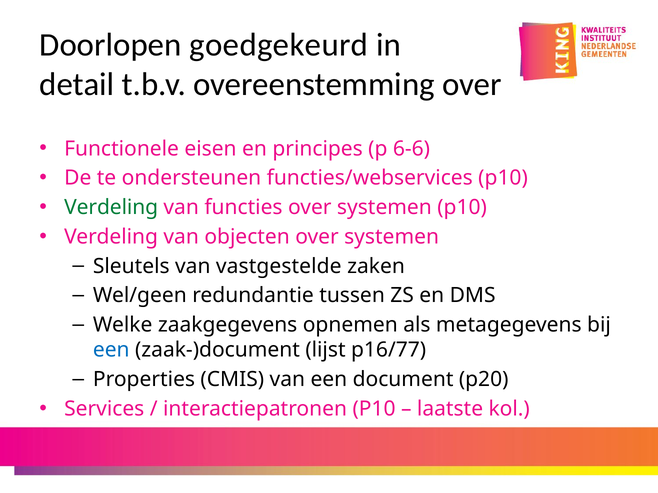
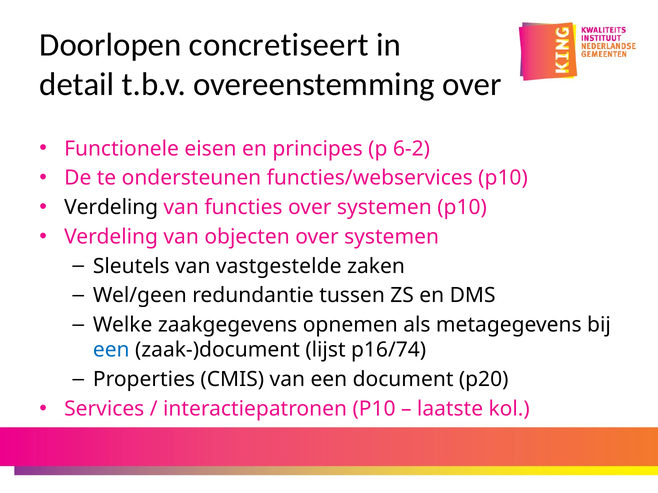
goedgekeurd: goedgekeurd -> concretiseert
6-6: 6-6 -> 6-2
Verdeling at (111, 208) colour: green -> black
p16/77: p16/77 -> p16/74
